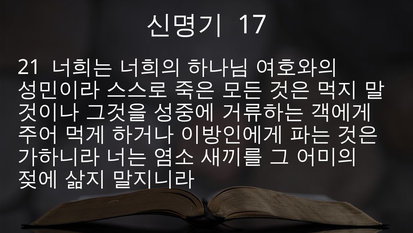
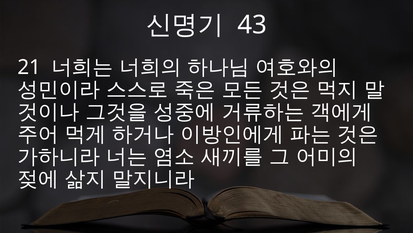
17: 17 -> 43
